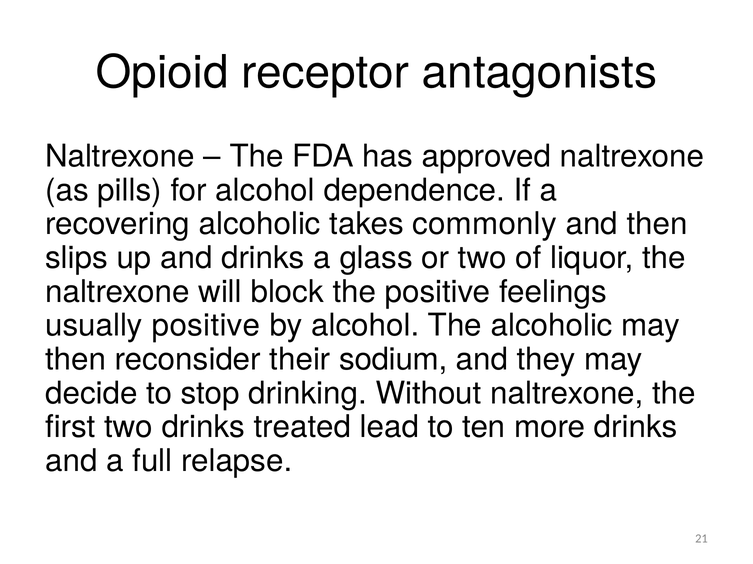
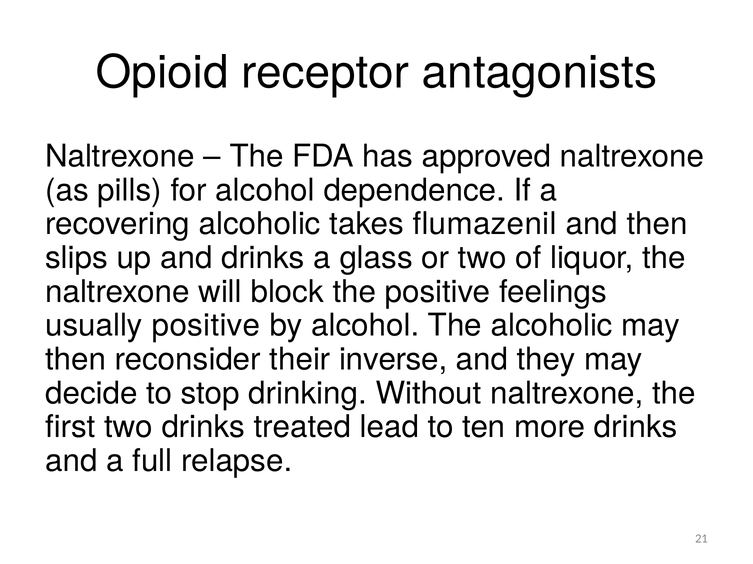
commonly: commonly -> flumazenil
sodium: sodium -> inverse
